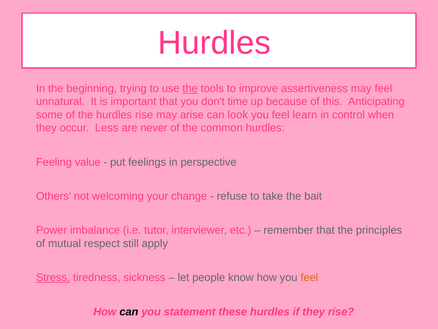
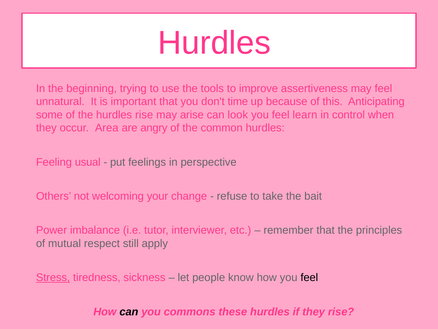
the at (190, 88) underline: present -> none
Less: Less -> Area
never: never -> angry
value: value -> usual
feel at (309, 277) colour: orange -> black
statement: statement -> commons
